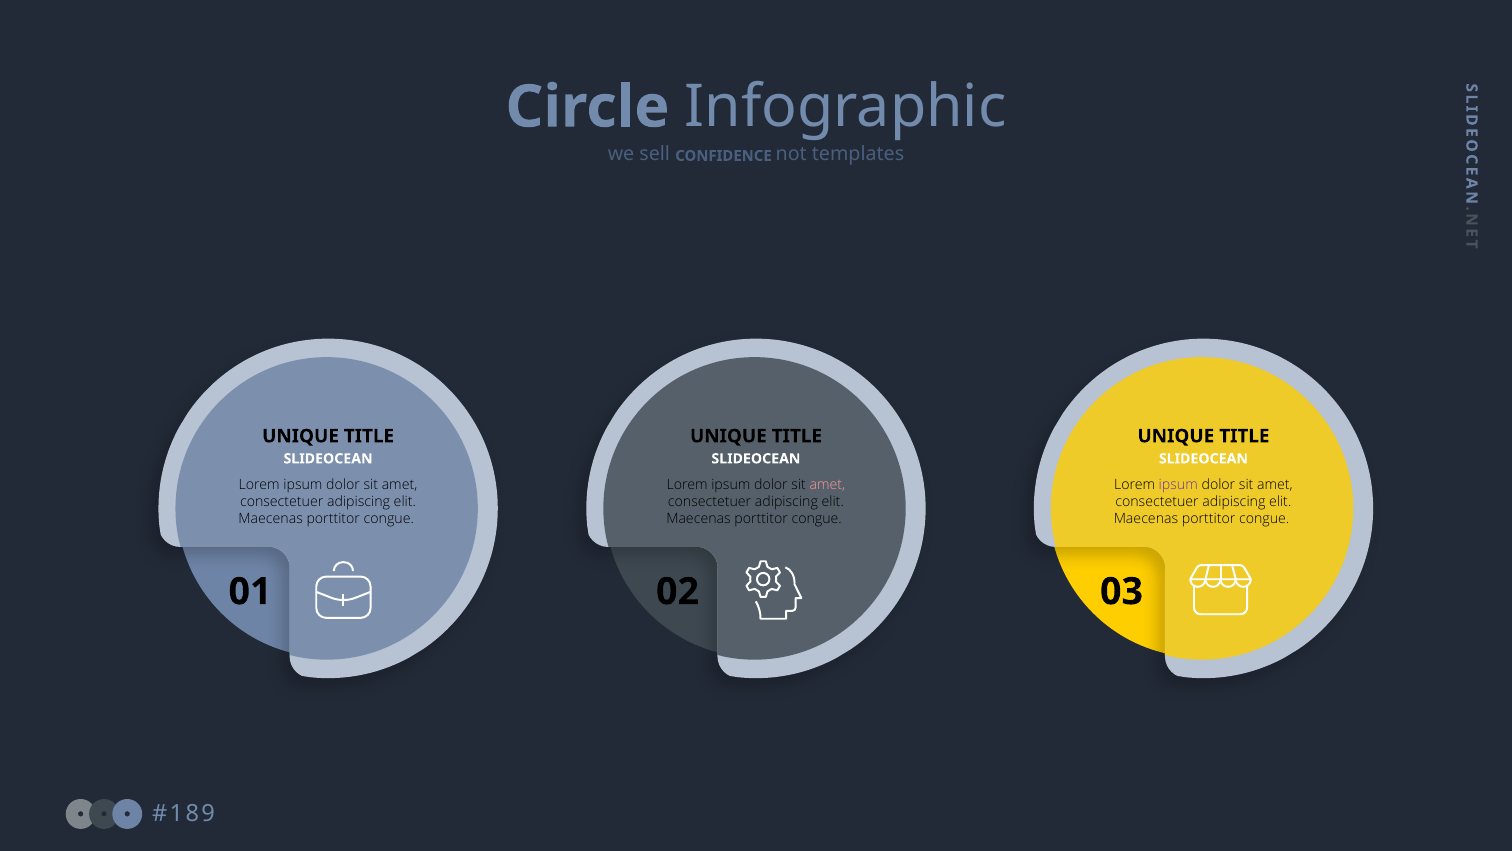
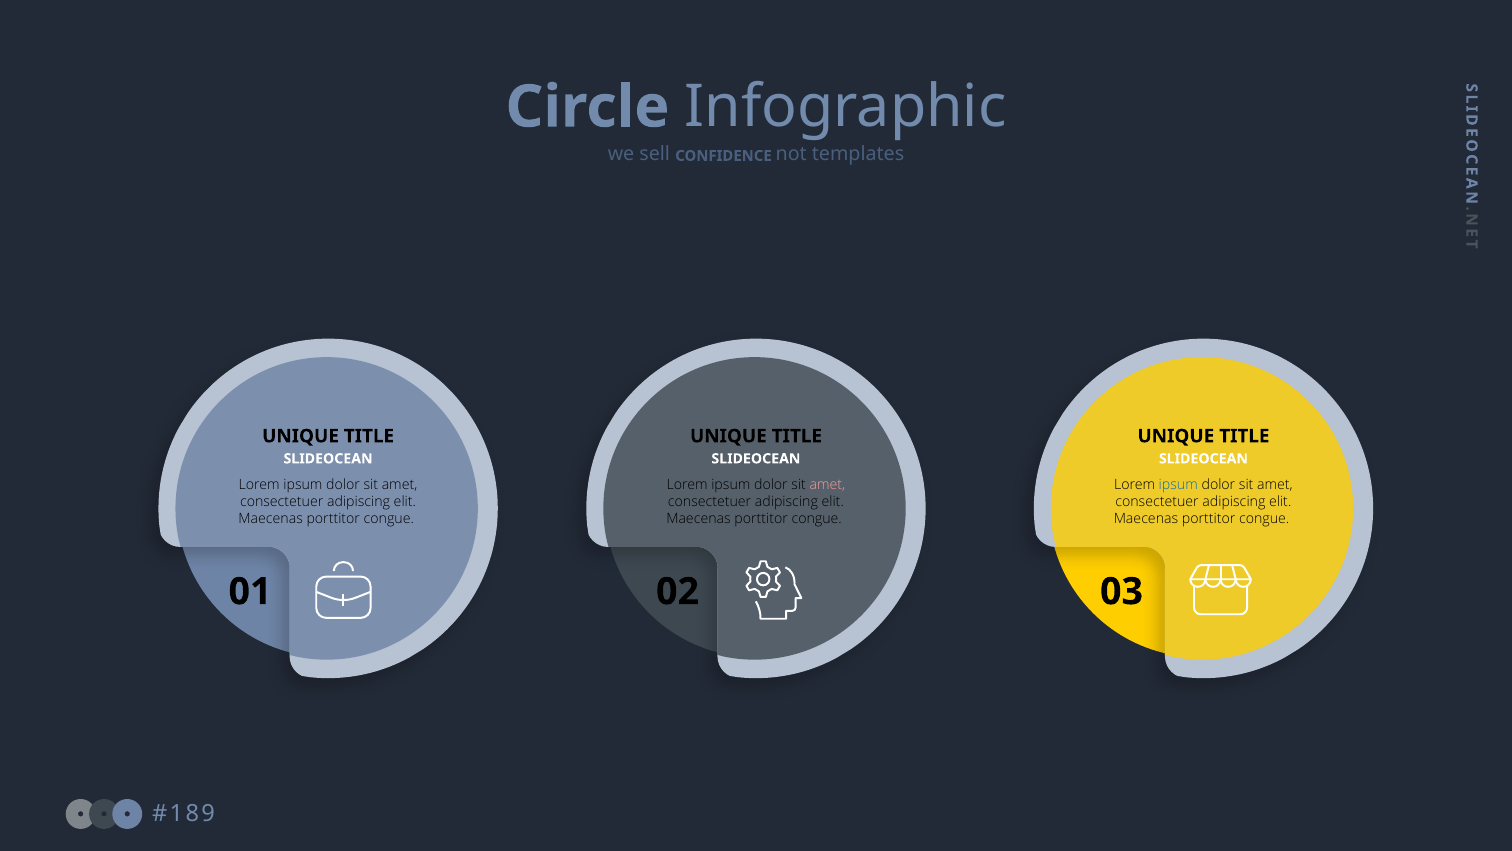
ipsum at (1178, 484) colour: purple -> blue
